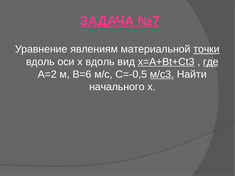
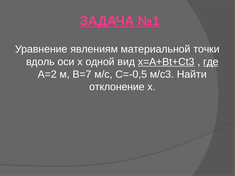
№7: №7 -> №1
точки underline: present -> none
x вдоль: вдоль -> одной
В=6: В=6 -> В=7
м/с3 underline: present -> none
начального: начального -> отклонение
